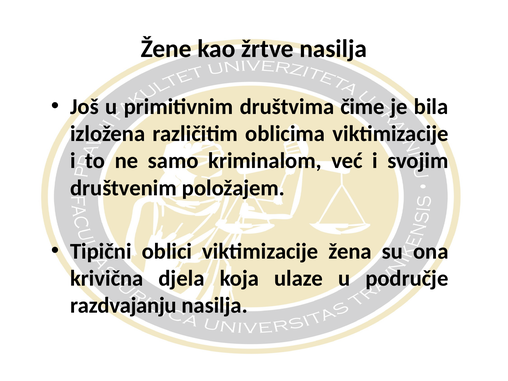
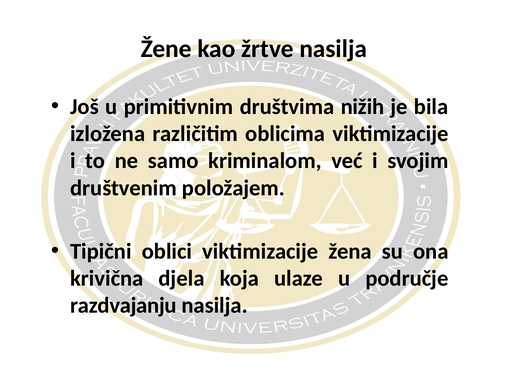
čime: čime -> nižih
